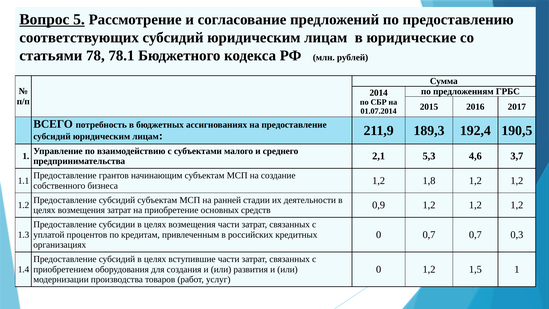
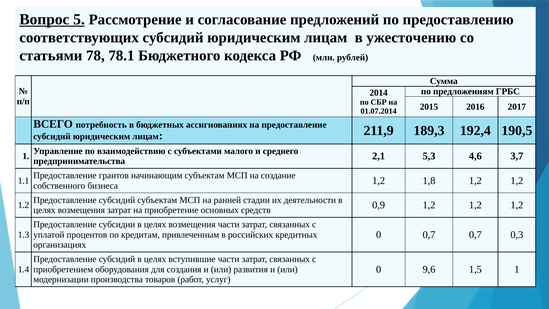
юридические: юридические -> ужесточению
0 1,2: 1,2 -> 9,6
